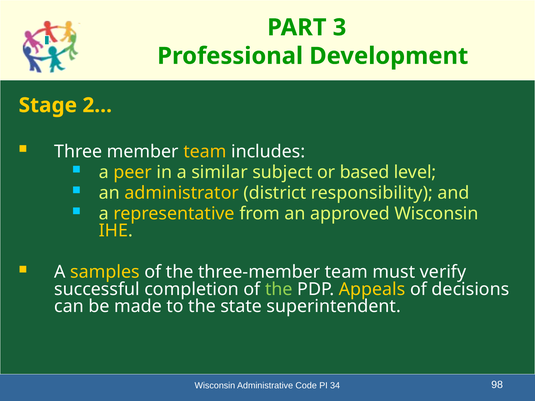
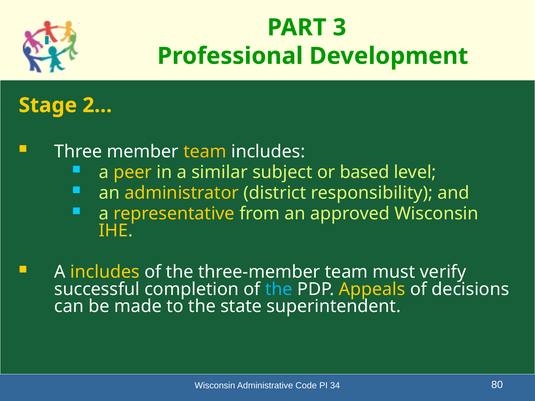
A samples: samples -> includes
the at (279, 289) colour: light green -> light blue
98: 98 -> 80
